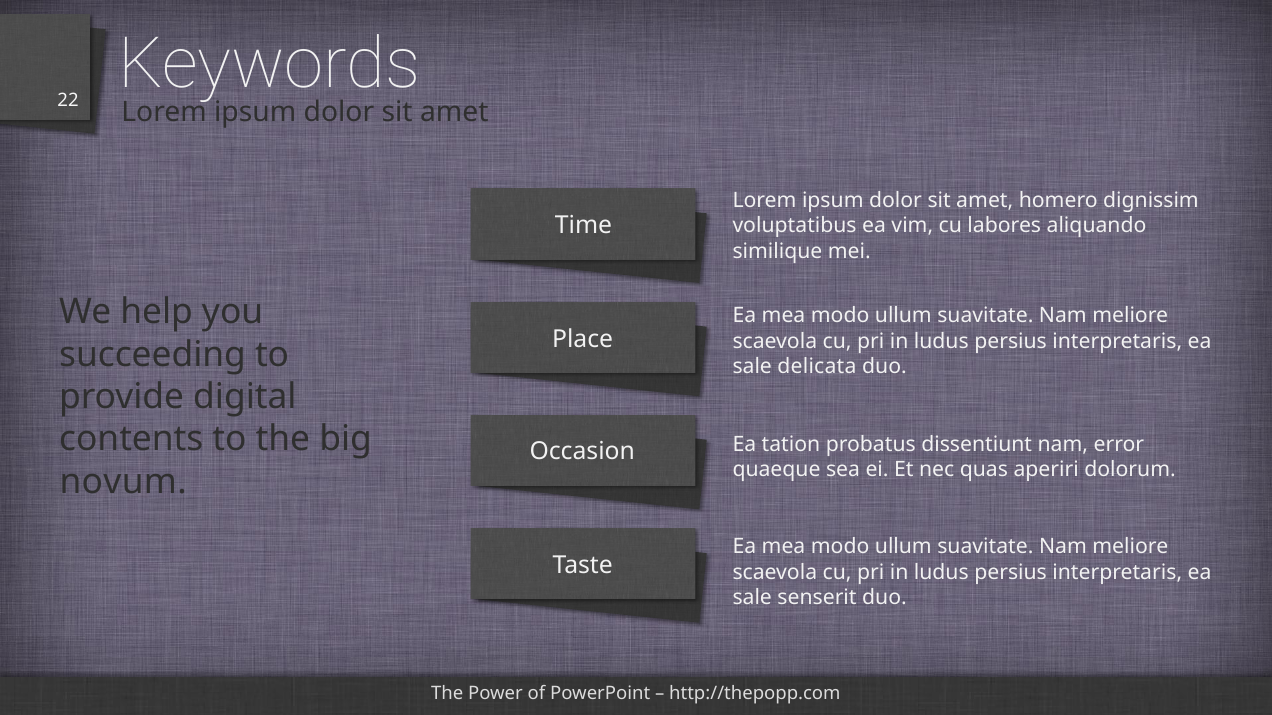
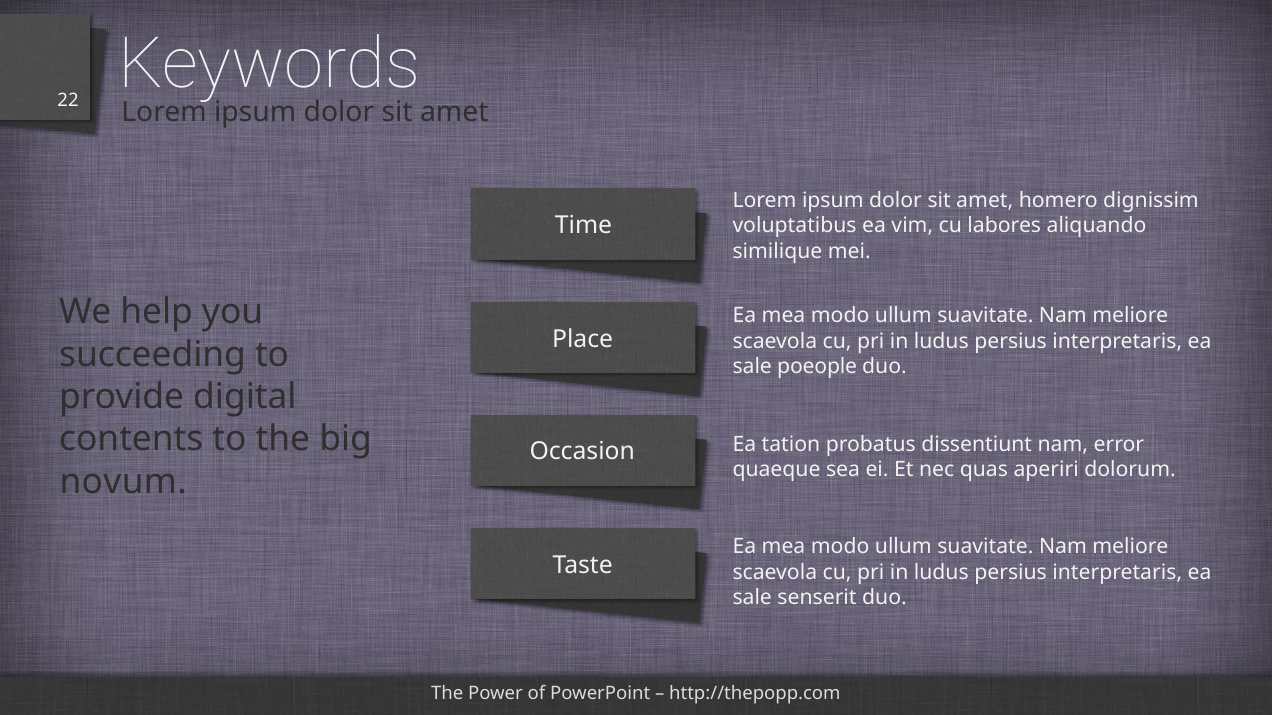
delicata: delicata -> poeople
